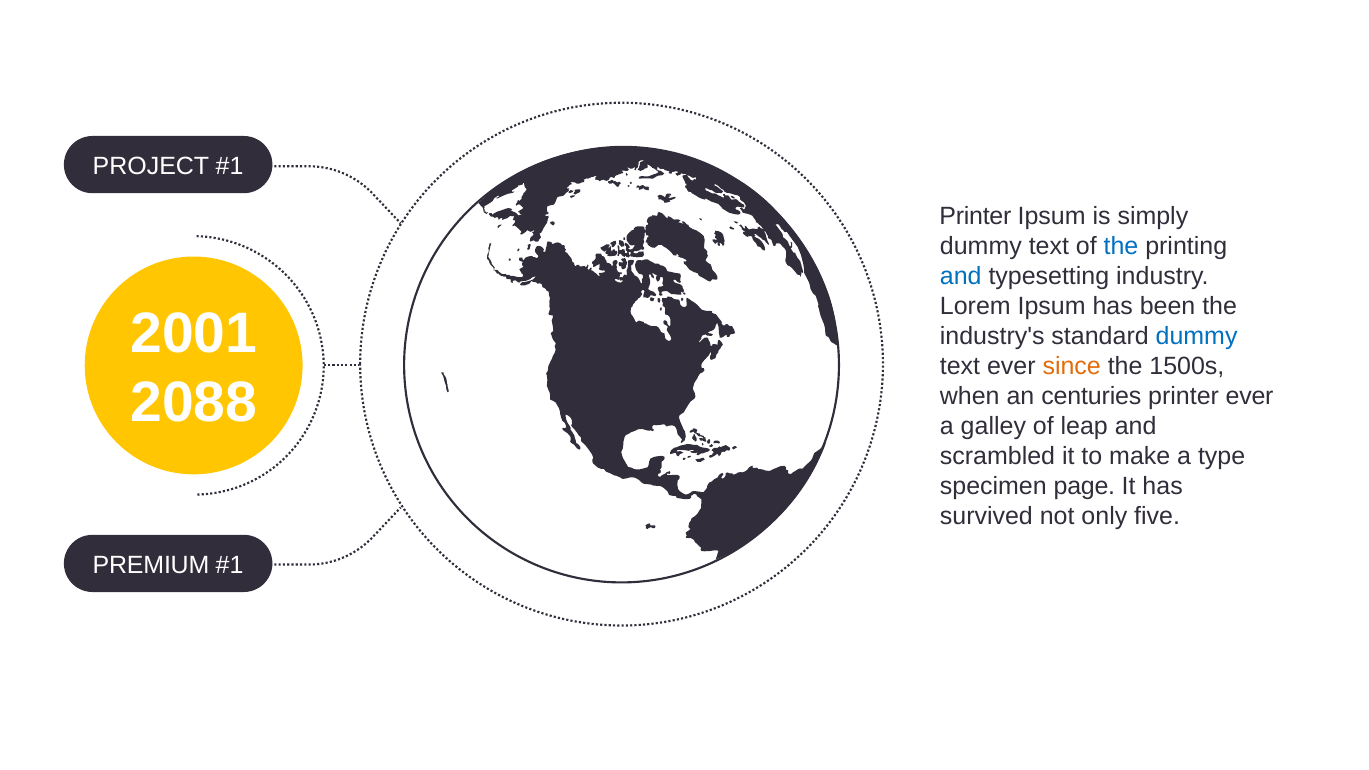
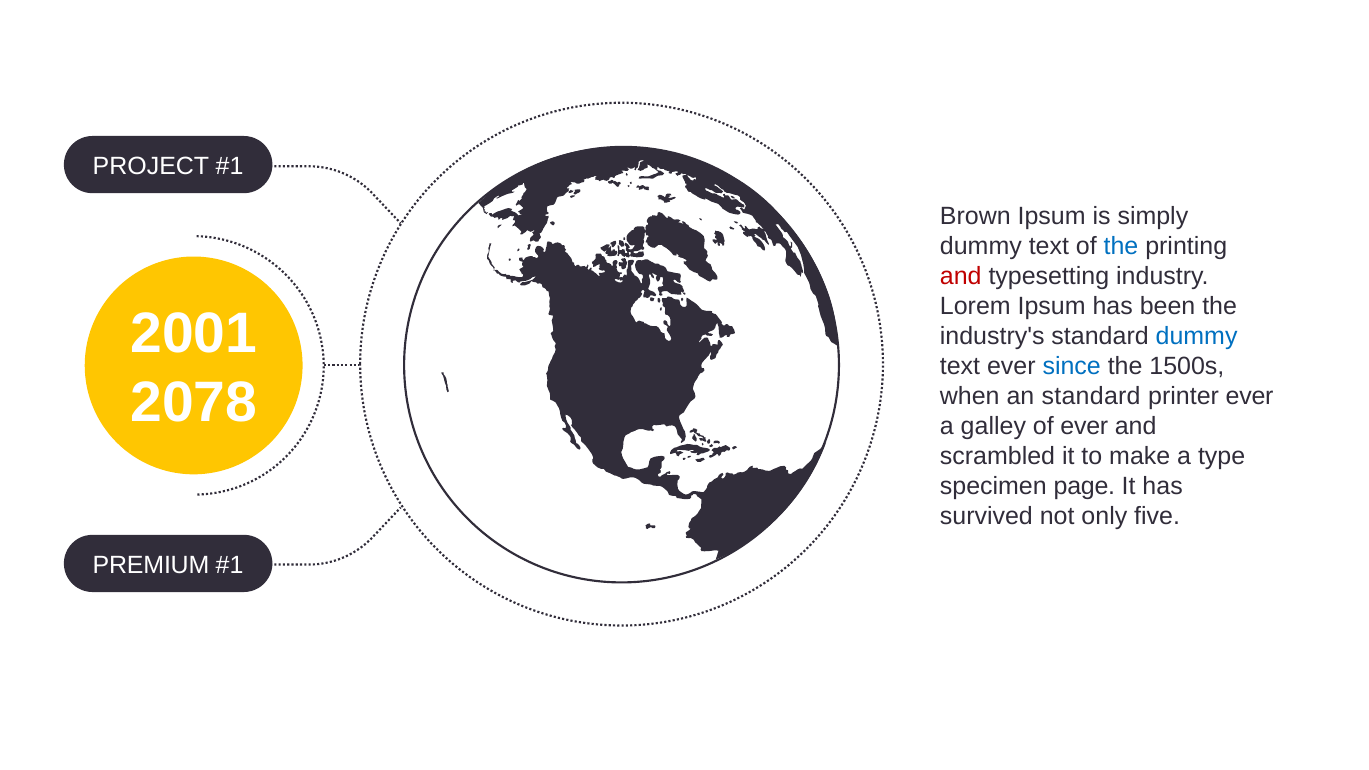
Printer at (975, 217): Printer -> Brown
and at (961, 276) colour: blue -> red
since colour: orange -> blue
2088: 2088 -> 2078
an centuries: centuries -> standard
of leap: leap -> ever
